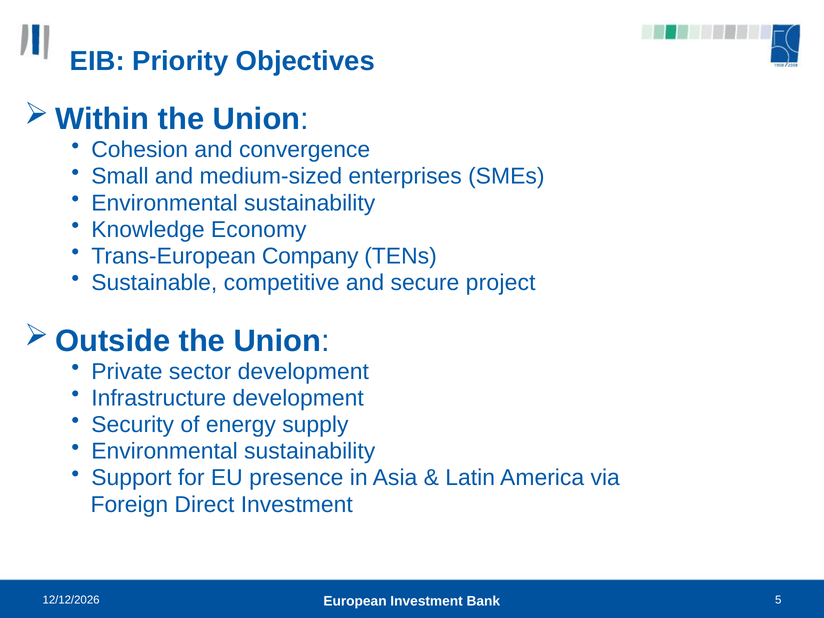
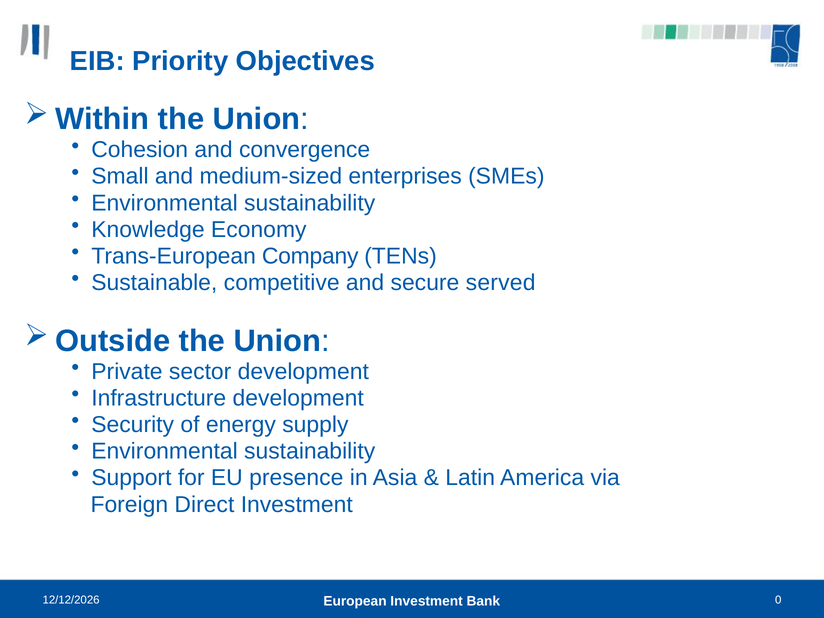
project: project -> served
5: 5 -> 0
